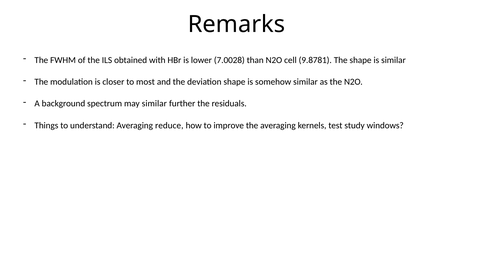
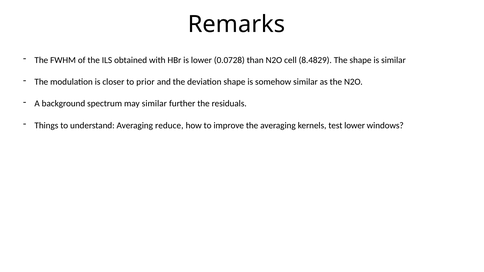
7.0028: 7.0028 -> 0.0728
9.8781: 9.8781 -> 8.4829
most: most -> prior
test study: study -> lower
